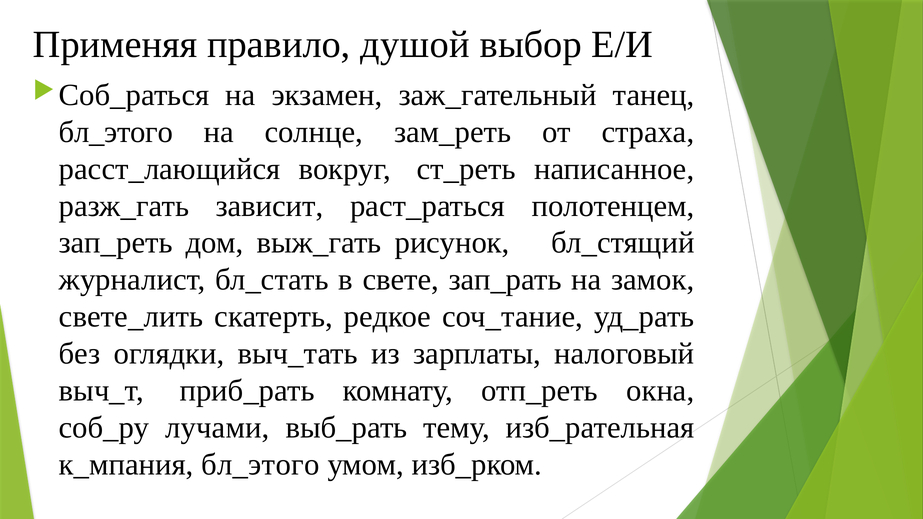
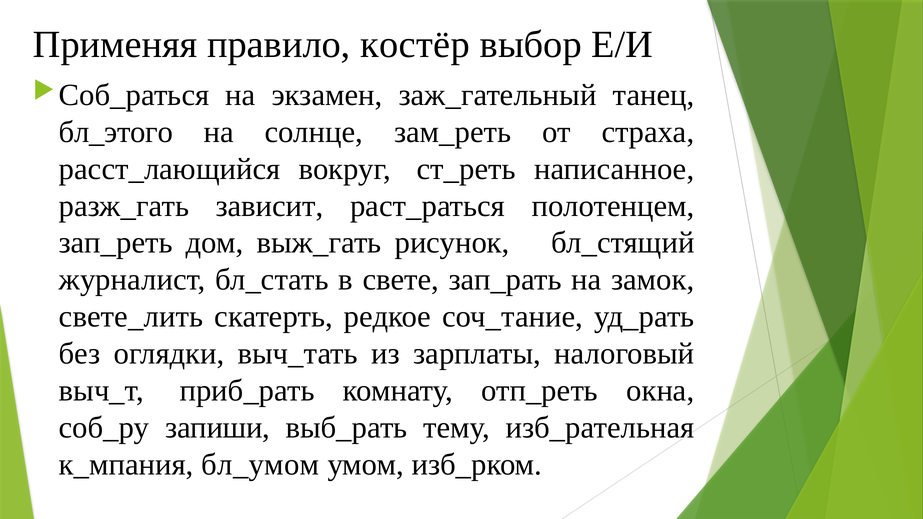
душой: душой -> костёр
лучами: лучами -> запиши
к_мпания бл_этого: бл_этого -> бл_умом
